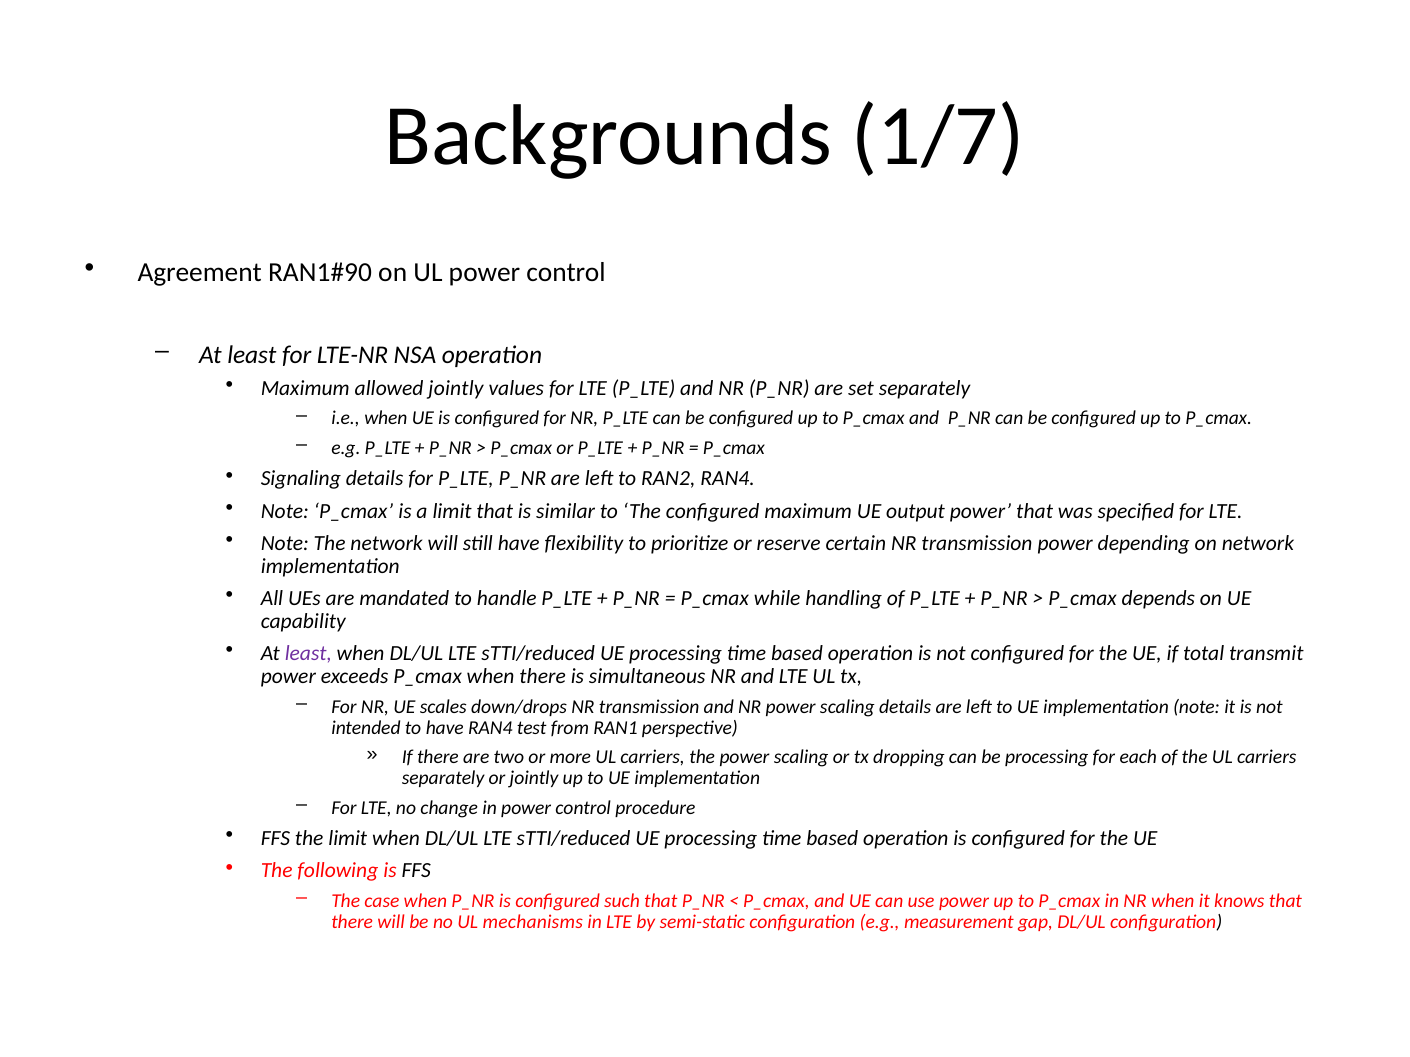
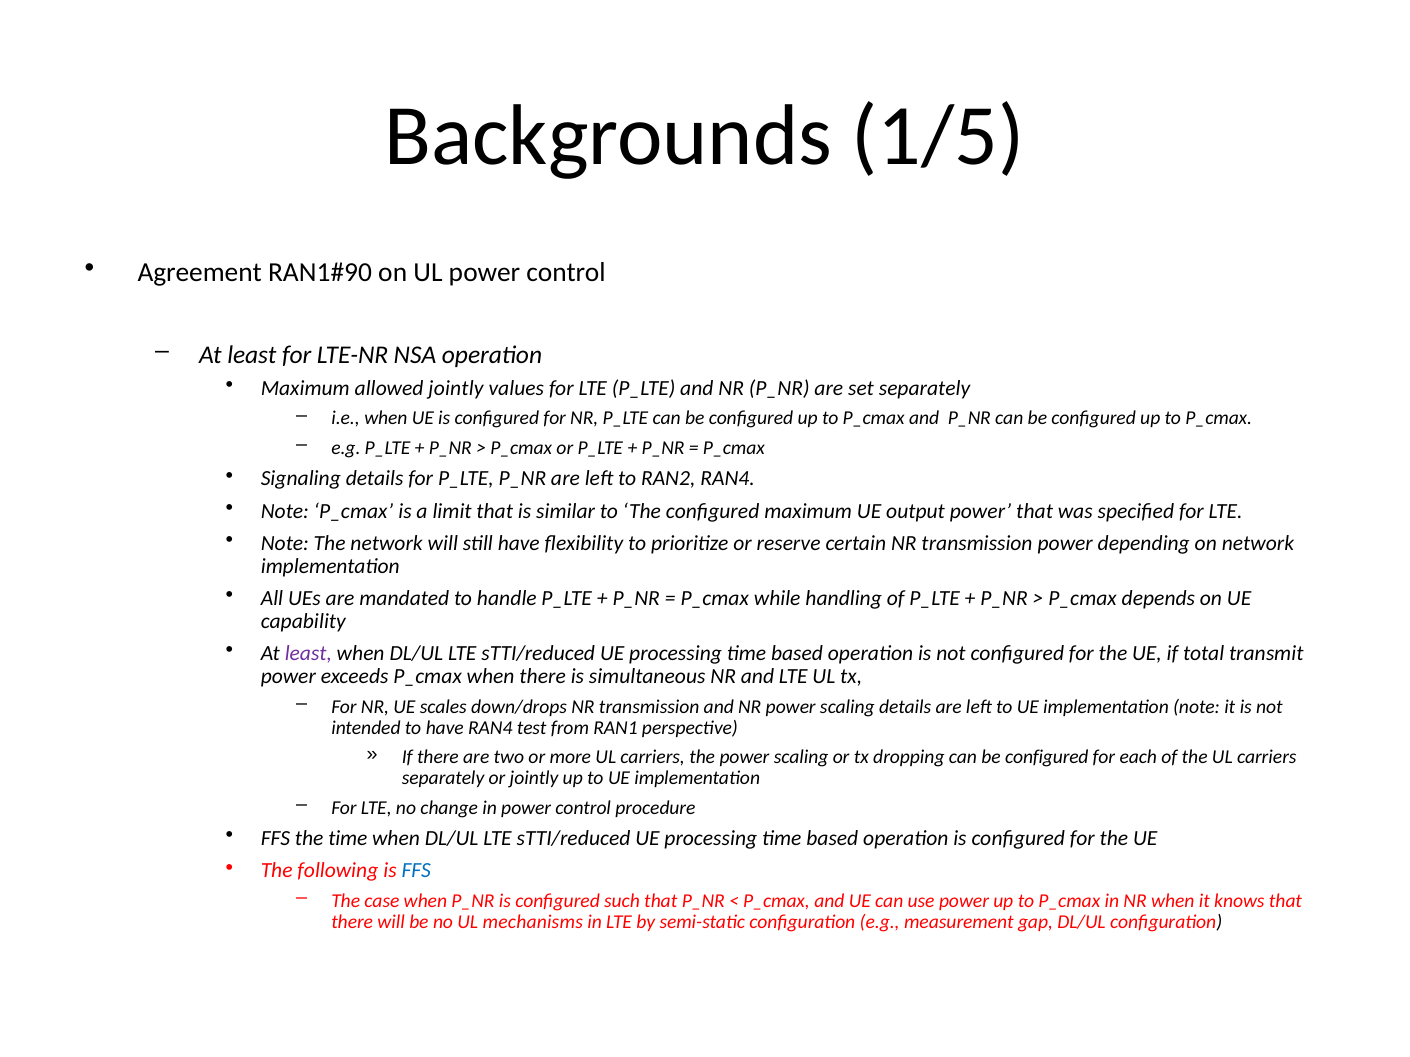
1/7: 1/7 -> 1/5
dropping can be processing: processing -> configured
the limit: limit -> time
FFS at (416, 871) colour: black -> blue
